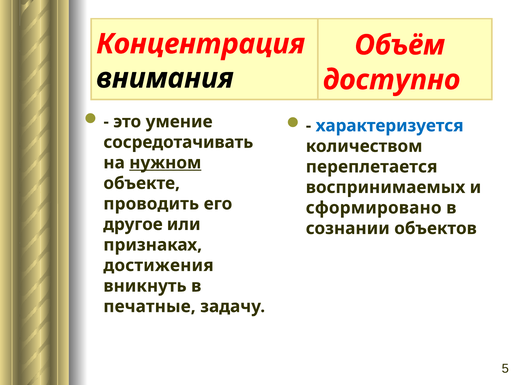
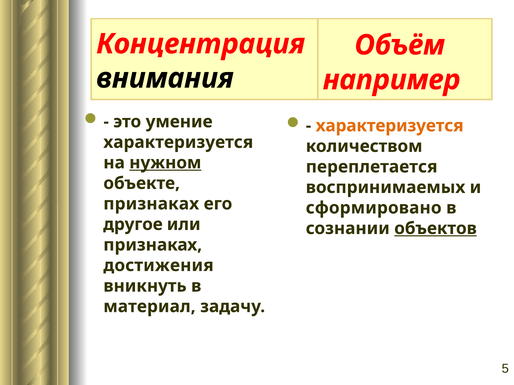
доступно: доступно -> например
характеризуется at (390, 126) colour: blue -> orange
сосредотачивать at (178, 142): сосредотачивать -> характеризуется
проводить at (151, 204): проводить -> признаках
объектов underline: none -> present
печатные: печатные -> материал
